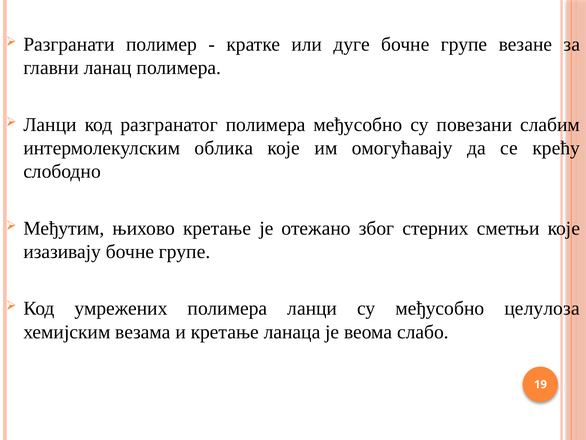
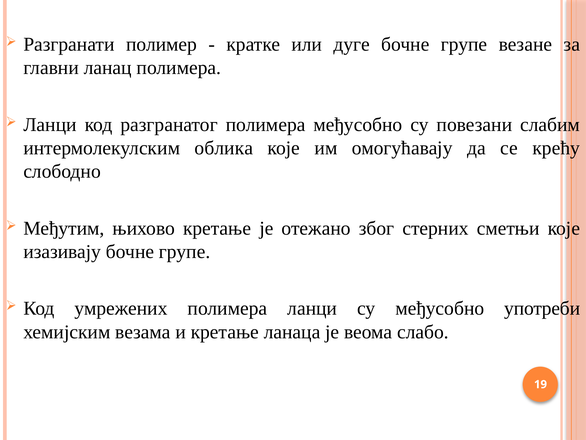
целулоза: целулоза -> употреби
